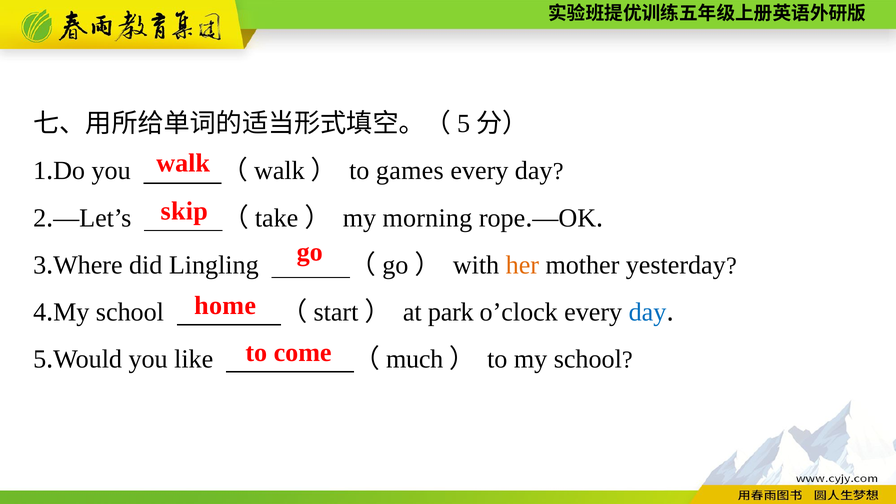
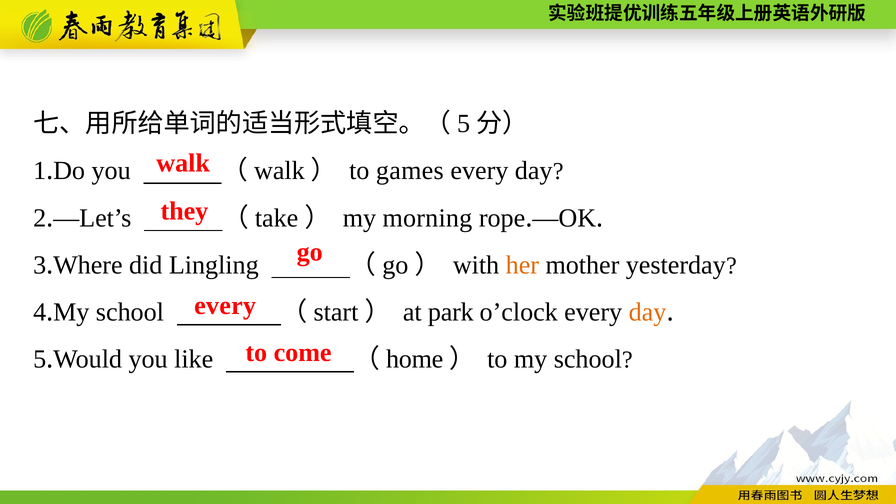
skip: skip -> they
home at (225, 306): home -> every
day at (648, 312) colour: blue -> orange
much: much -> home
